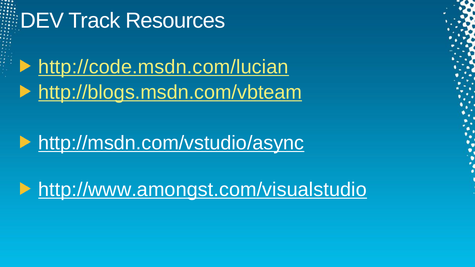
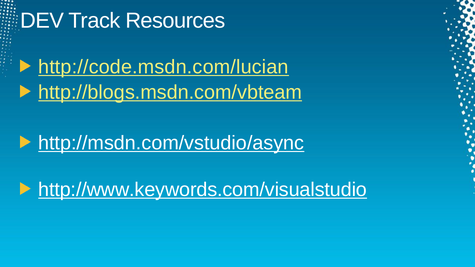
http://www.amongst.com/visualstudio: http://www.amongst.com/visualstudio -> http://www.keywords.com/visualstudio
